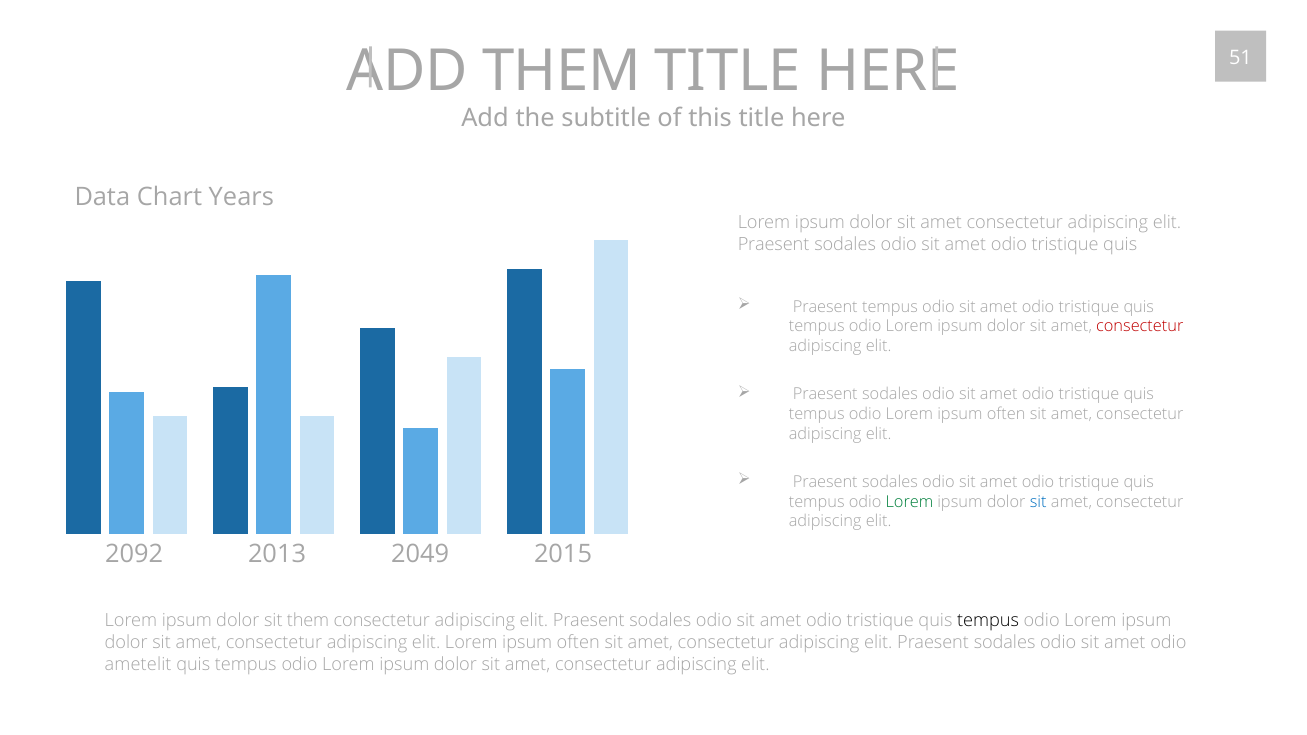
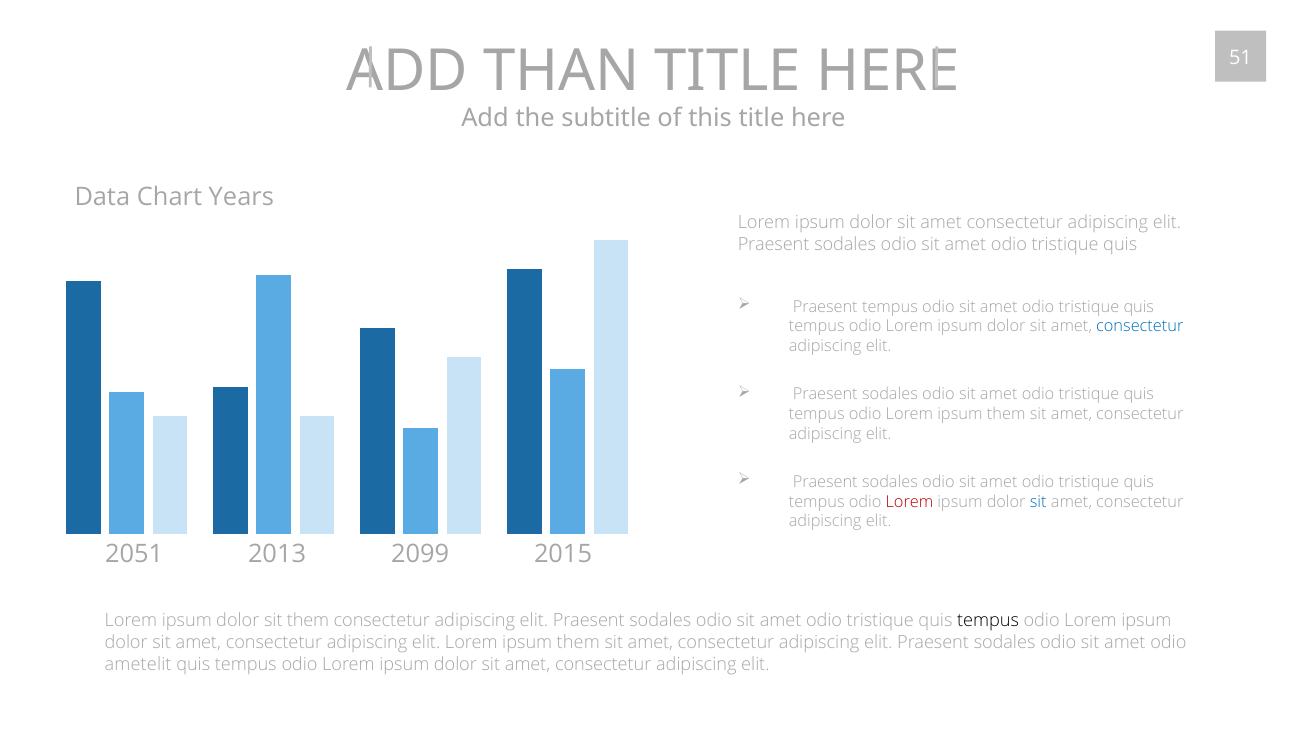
ADD THEM: THEM -> THAN
consectetur at (1140, 327) colour: red -> blue
odio Lorem ipsum often: often -> them
Lorem at (909, 502) colour: green -> red
2092: 2092 -> 2051
2049: 2049 -> 2099
elit Lorem ipsum often: often -> them
